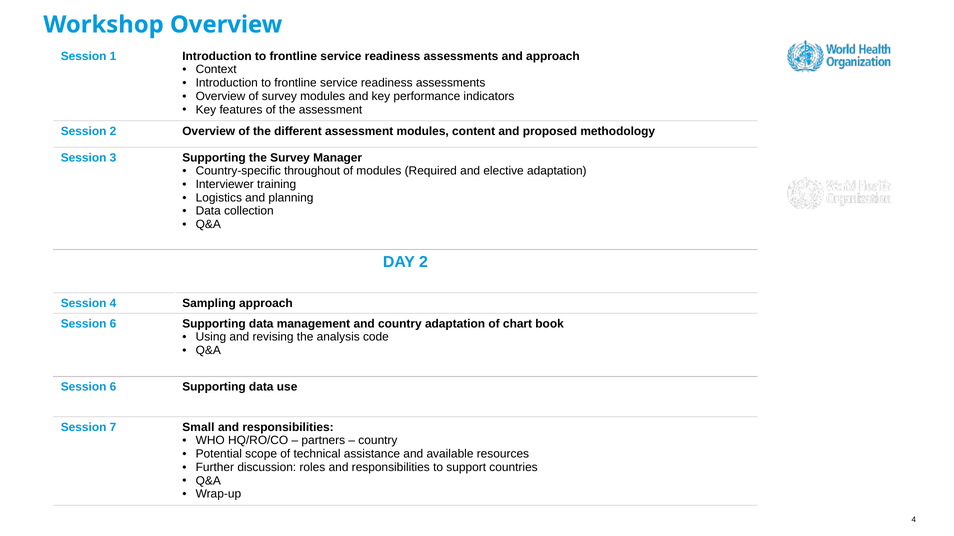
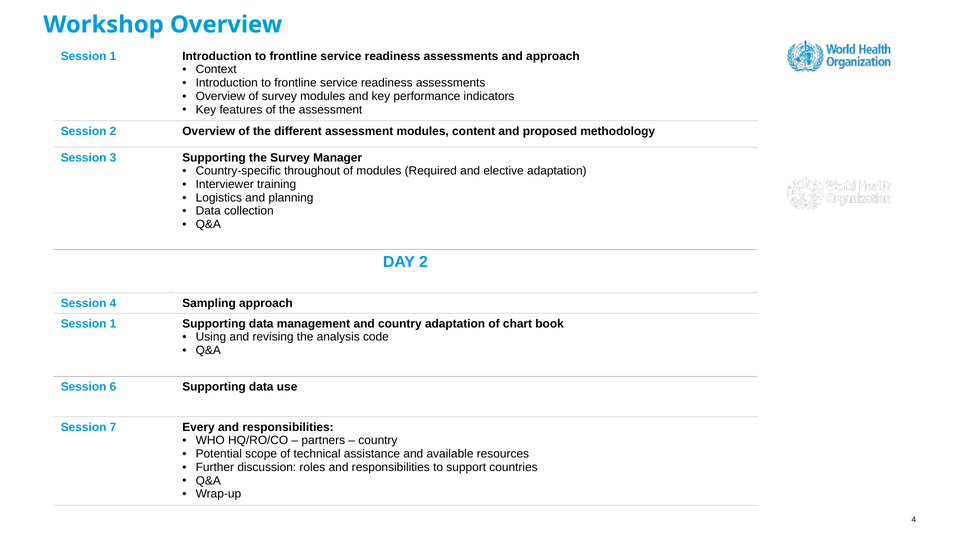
6 at (113, 324): 6 -> 1
Small: Small -> Every
